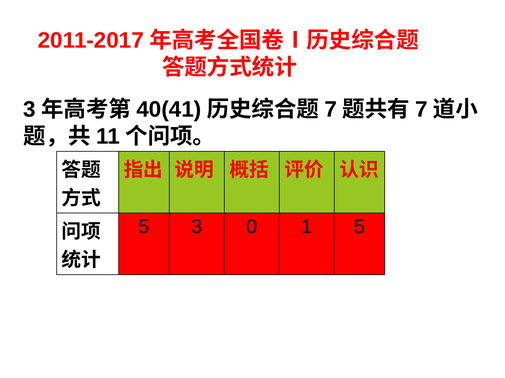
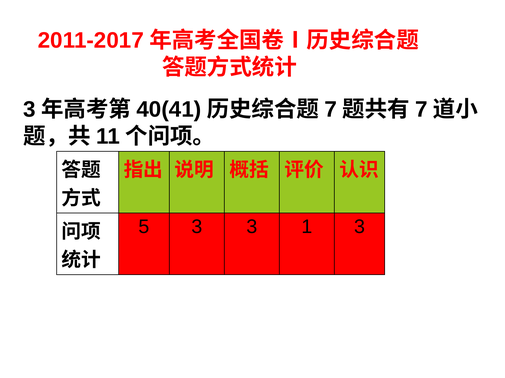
3 0: 0 -> 3
1 5: 5 -> 3
